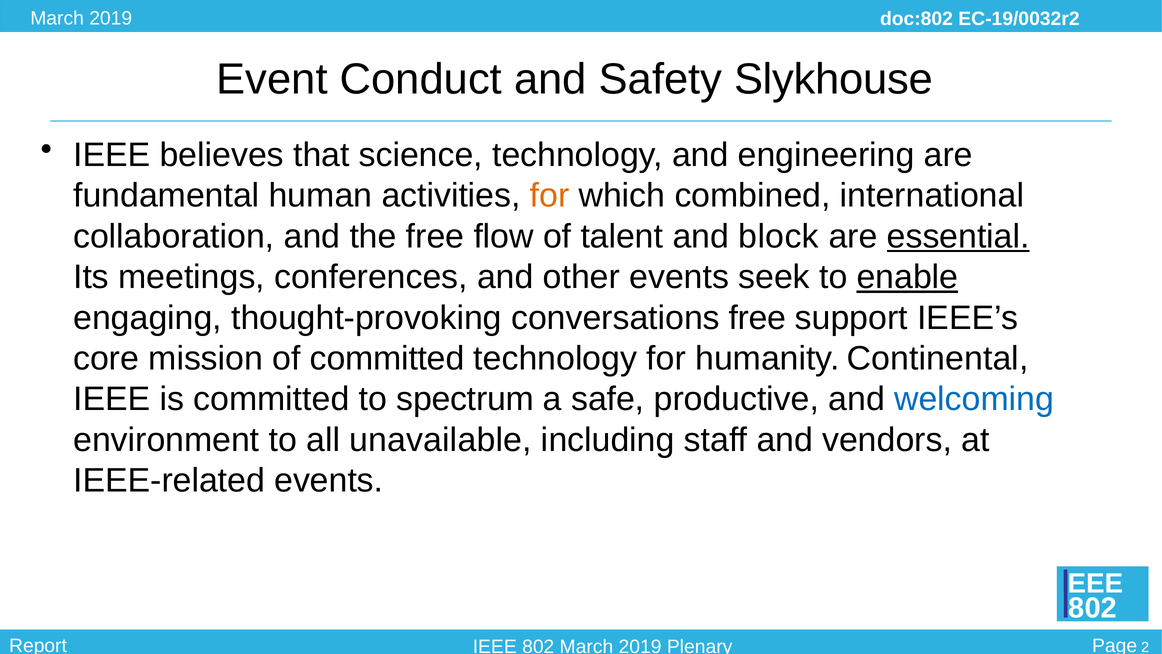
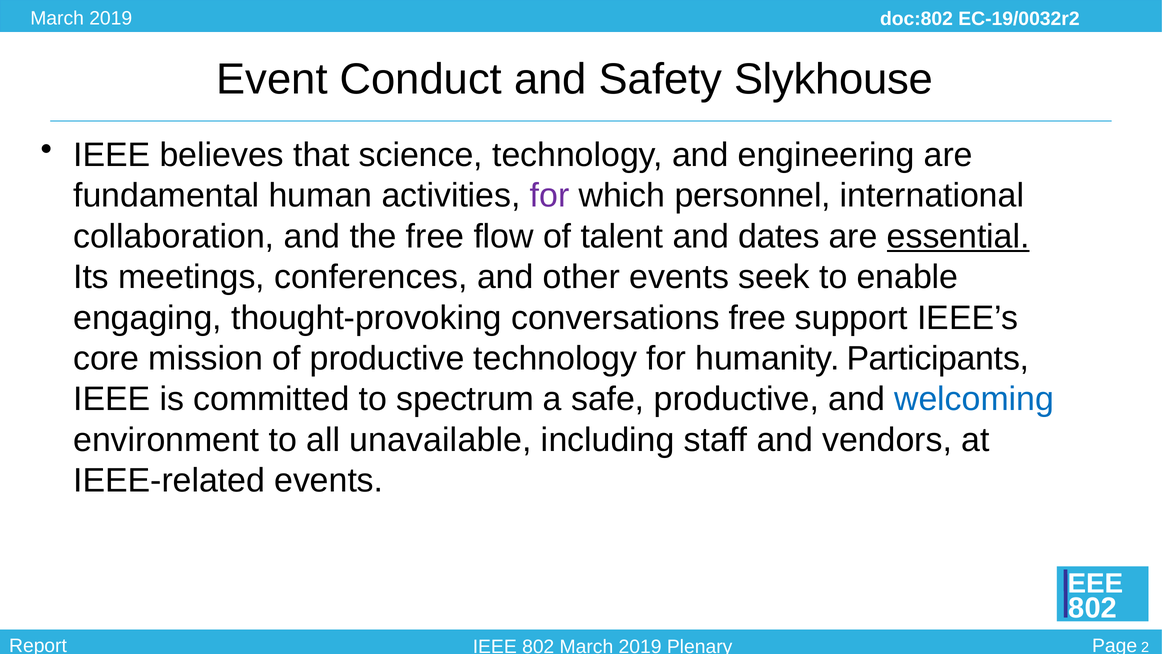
for at (550, 196) colour: orange -> purple
combined: combined -> personnel
block: block -> dates
enable underline: present -> none
of committed: committed -> productive
Continental: Continental -> Participants
